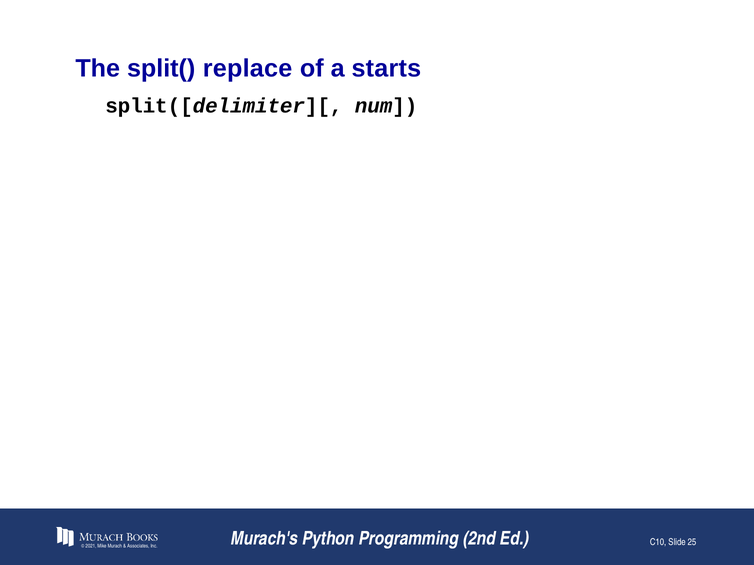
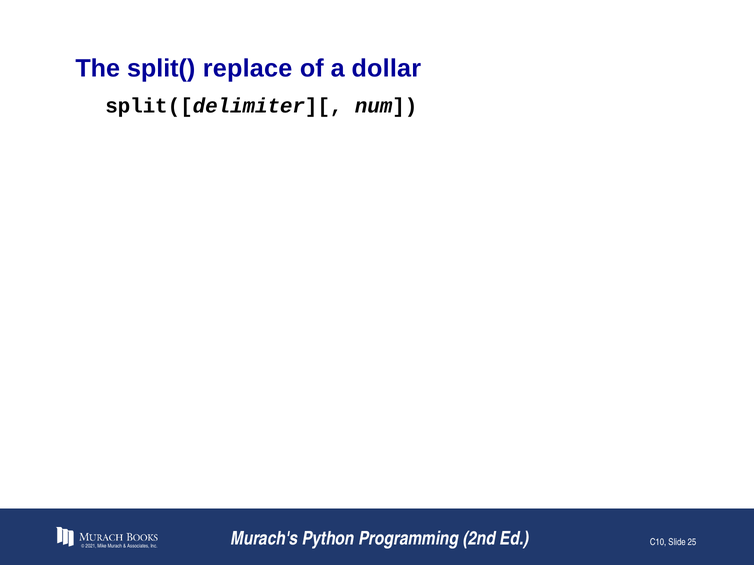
starts: starts -> dollar
